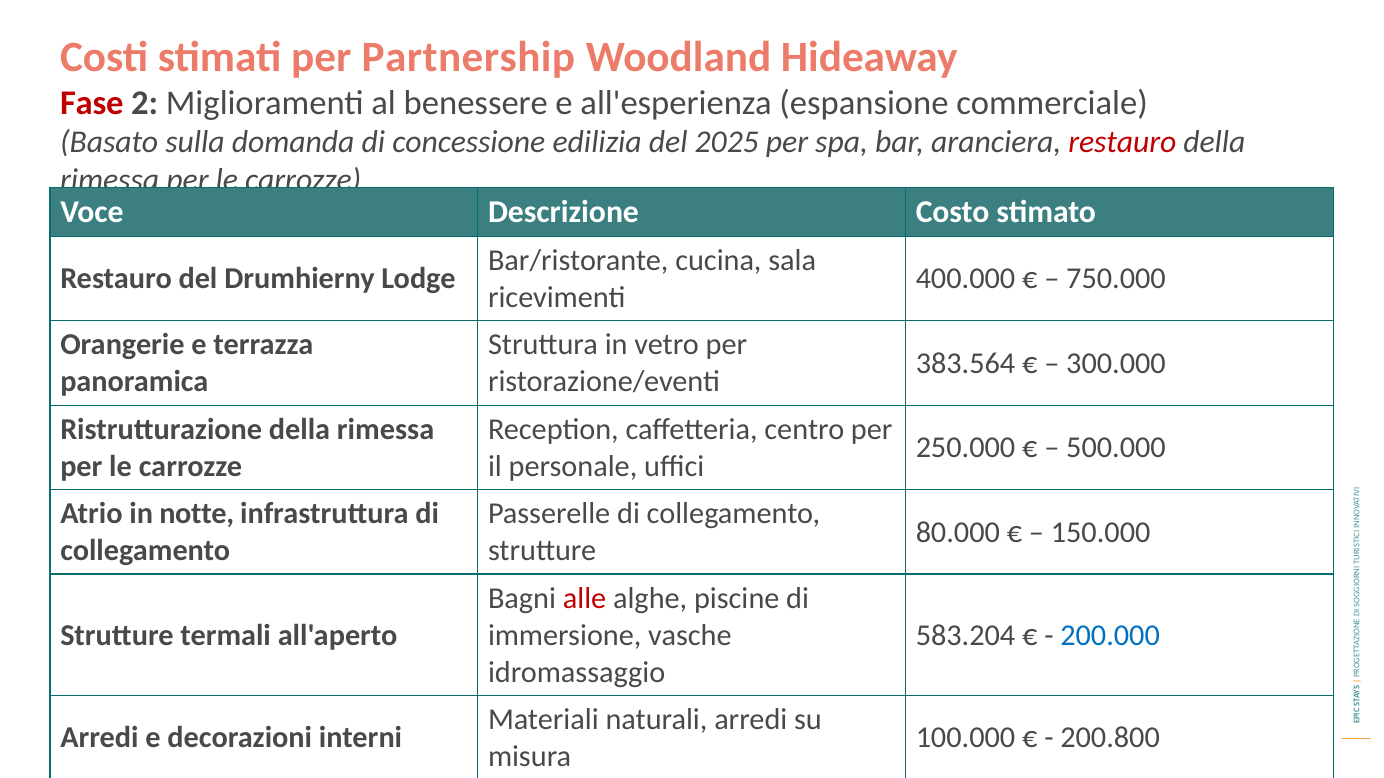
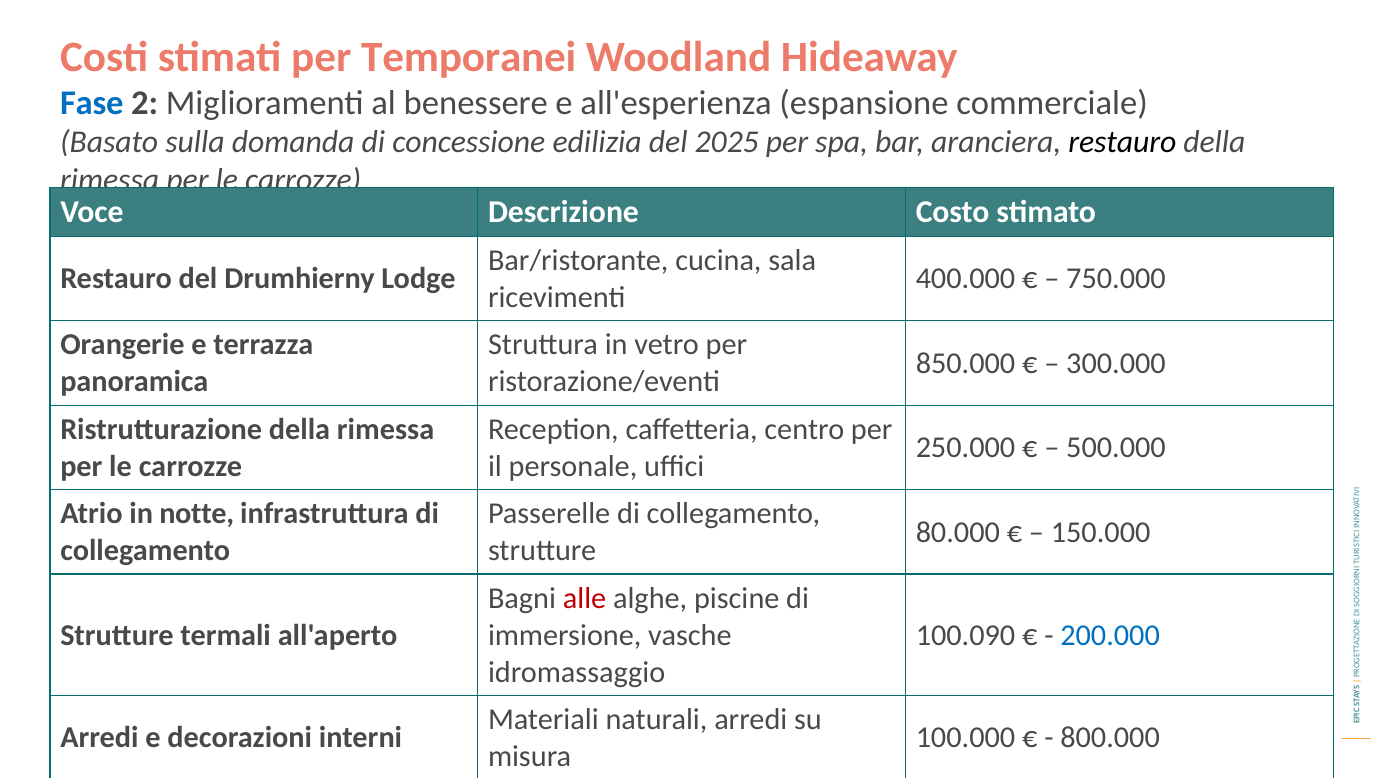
Partnership: Partnership -> Temporanei
Fase colour: red -> blue
restauro at (1122, 143) colour: red -> black
383.564: 383.564 -> 850.000
583.204: 583.204 -> 100.090
200.800: 200.800 -> 800.000
